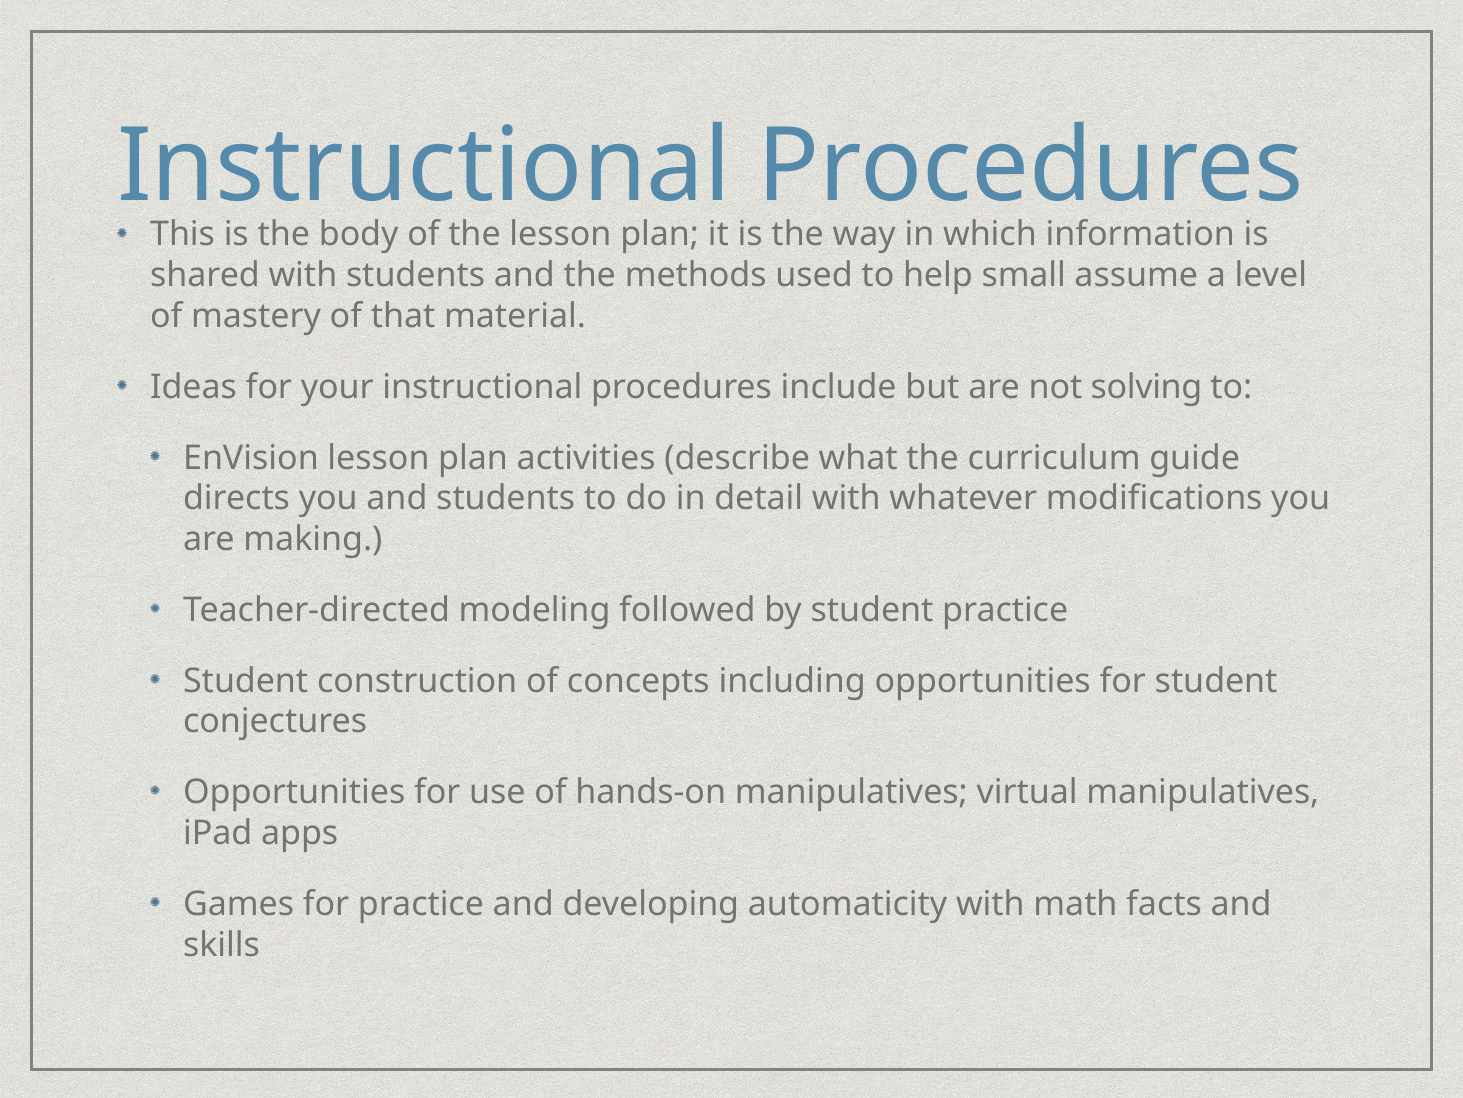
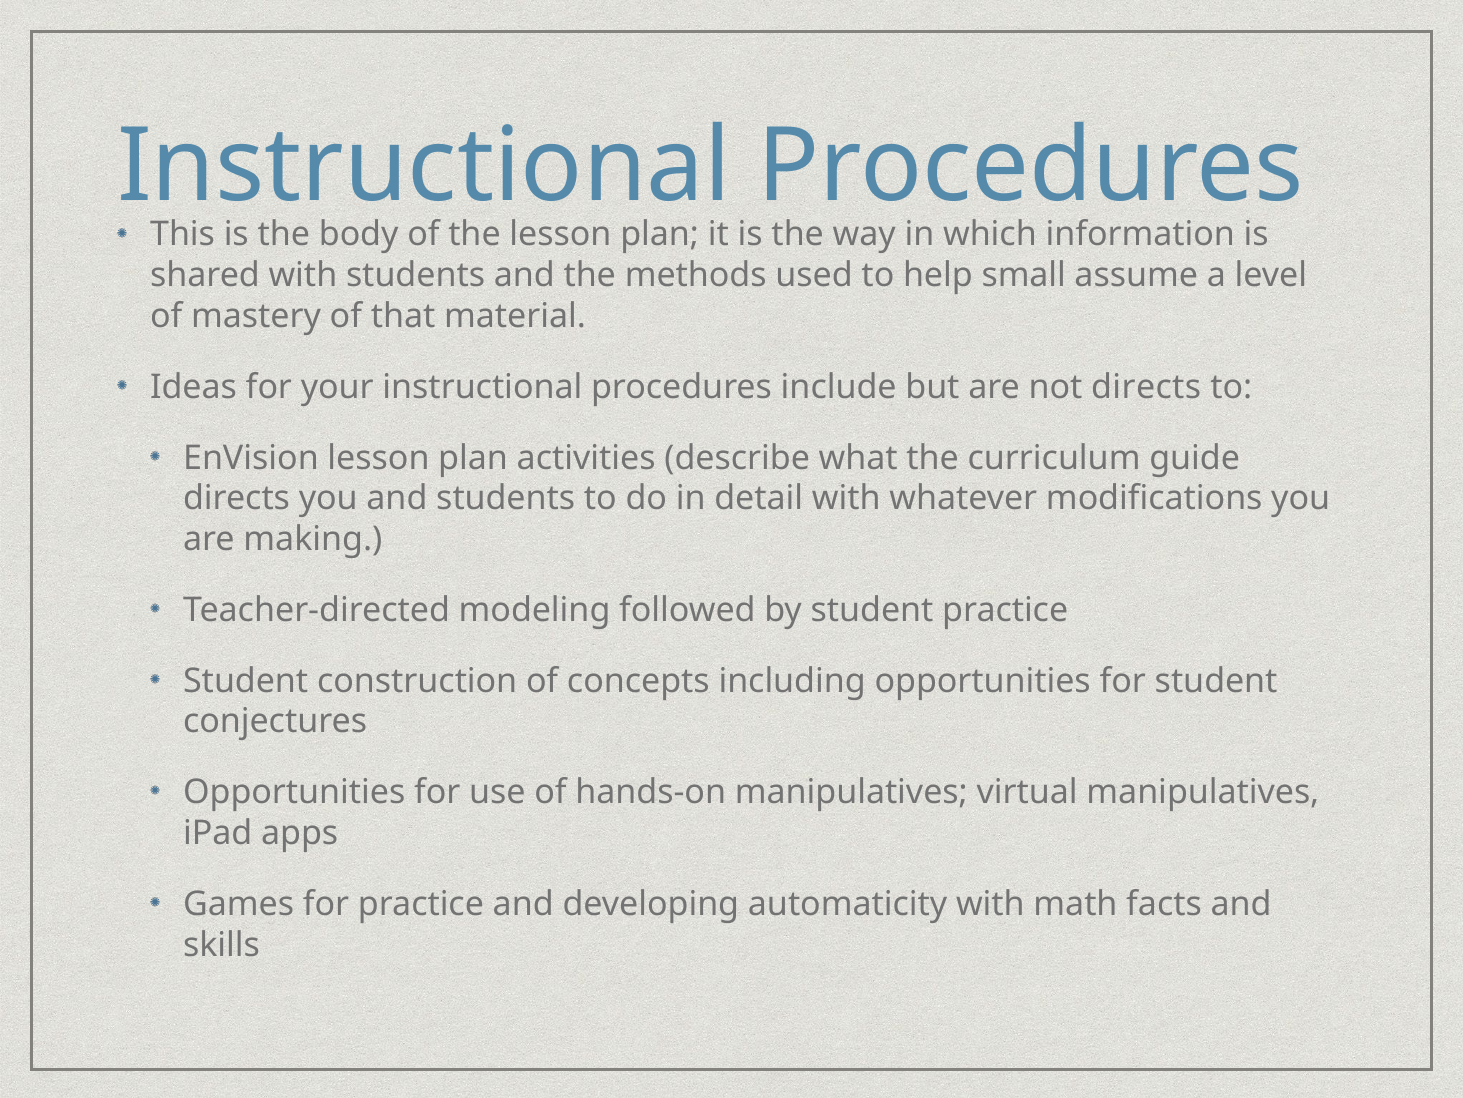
not solving: solving -> directs
